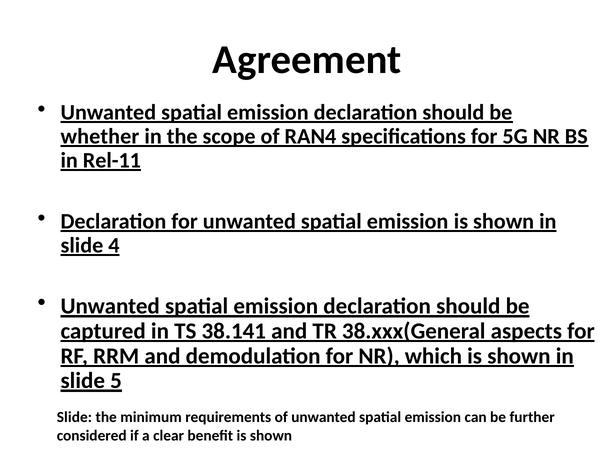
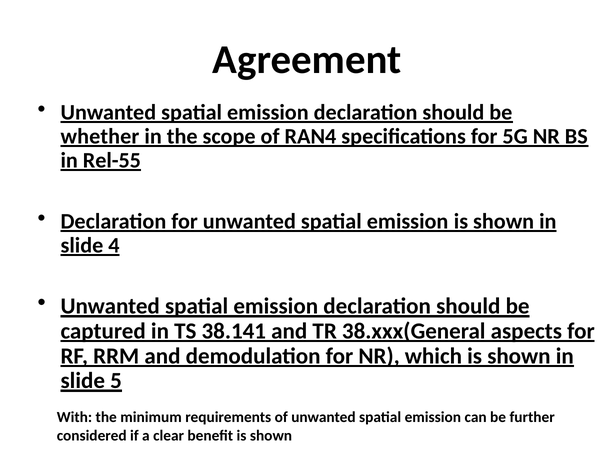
Rel-11: Rel-11 -> Rel-55
Slide at (74, 418): Slide -> With
